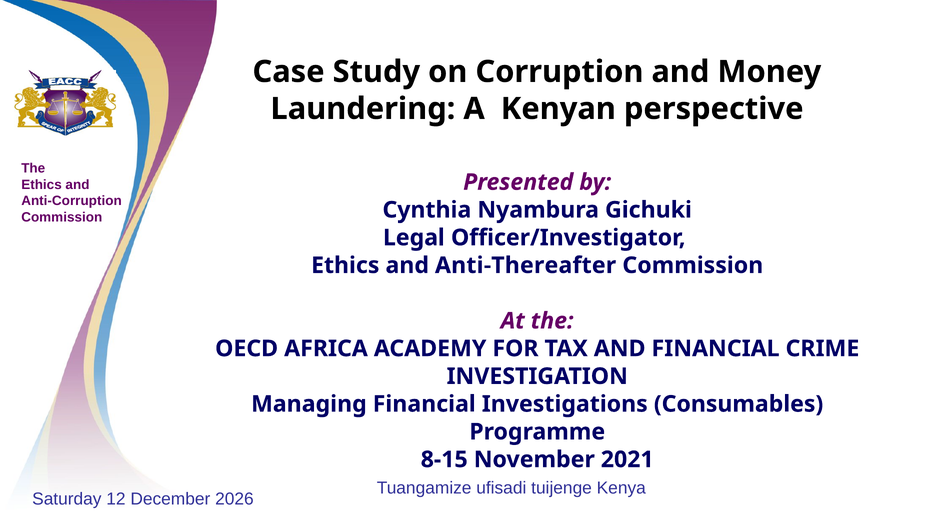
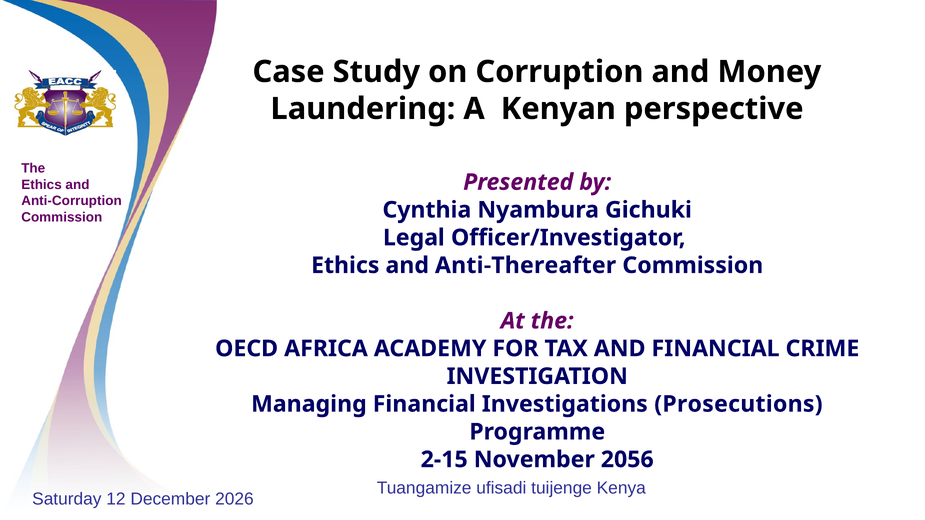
Consumables: Consumables -> Prosecutions
8-15: 8-15 -> 2-15
2021: 2021 -> 2056
